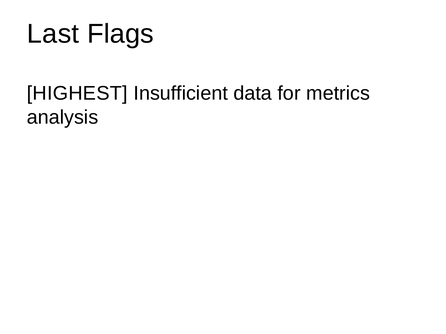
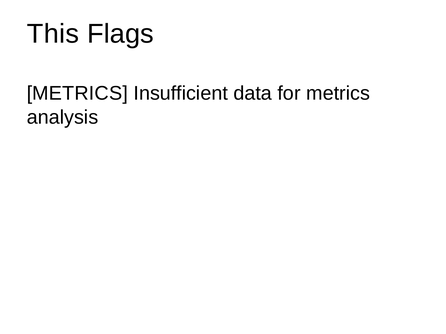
Last: Last -> This
HIGHEST at (77, 94): HIGHEST -> METRICS
